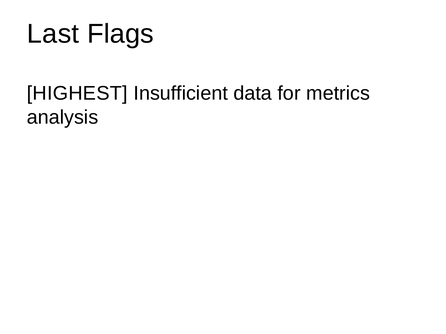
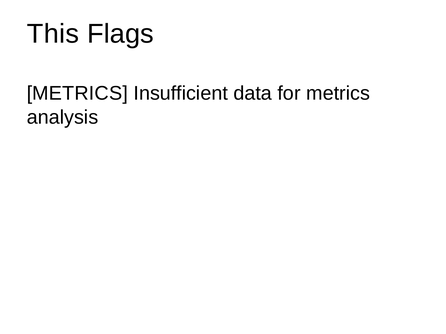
Last: Last -> This
HIGHEST at (77, 94): HIGHEST -> METRICS
